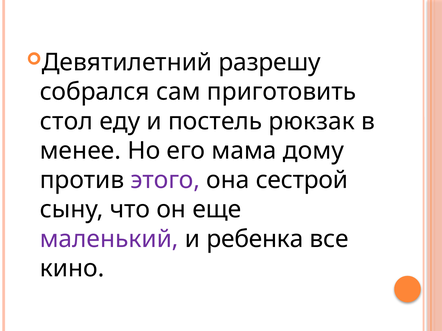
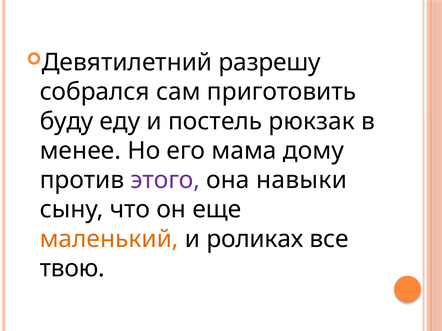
стол: стол -> буду
сестрой: сестрой -> навыки
маленький colour: purple -> orange
ребенка: ребенка -> роликах
кино: кино -> твою
